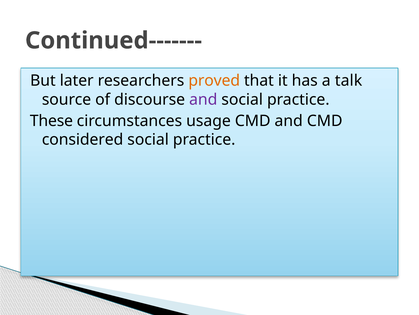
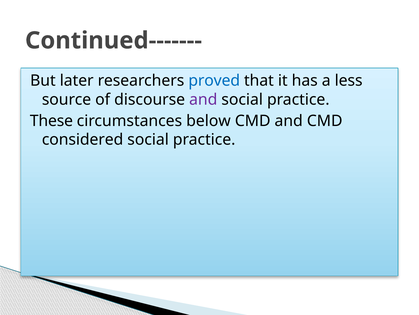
proved colour: orange -> blue
talk: talk -> less
usage: usage -> below
